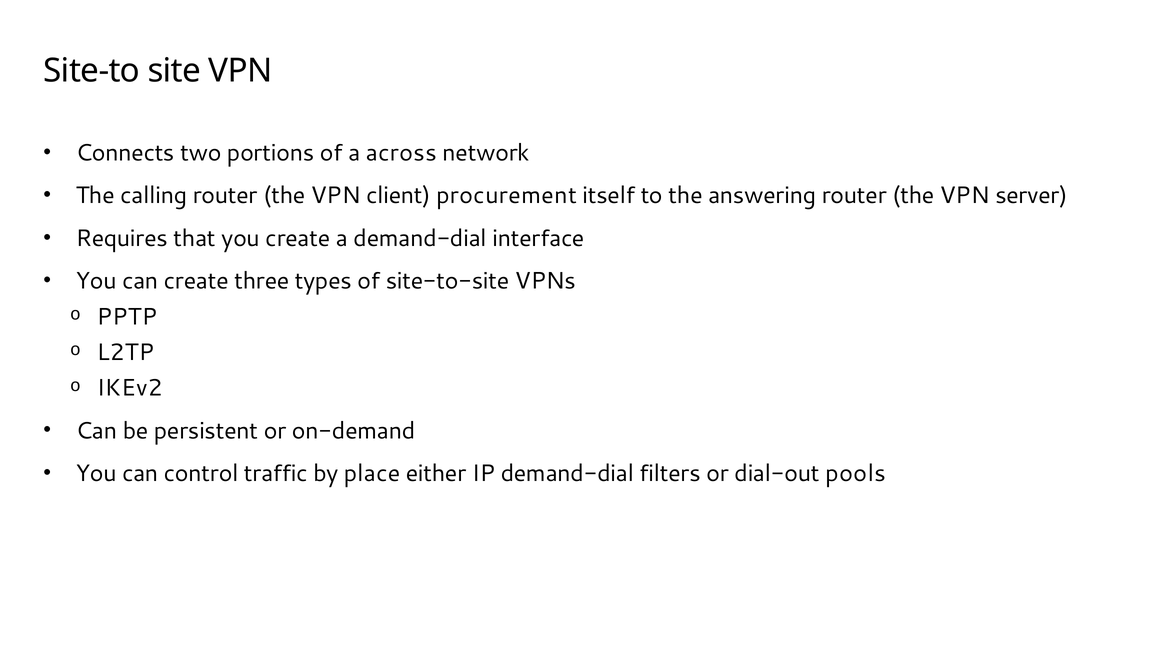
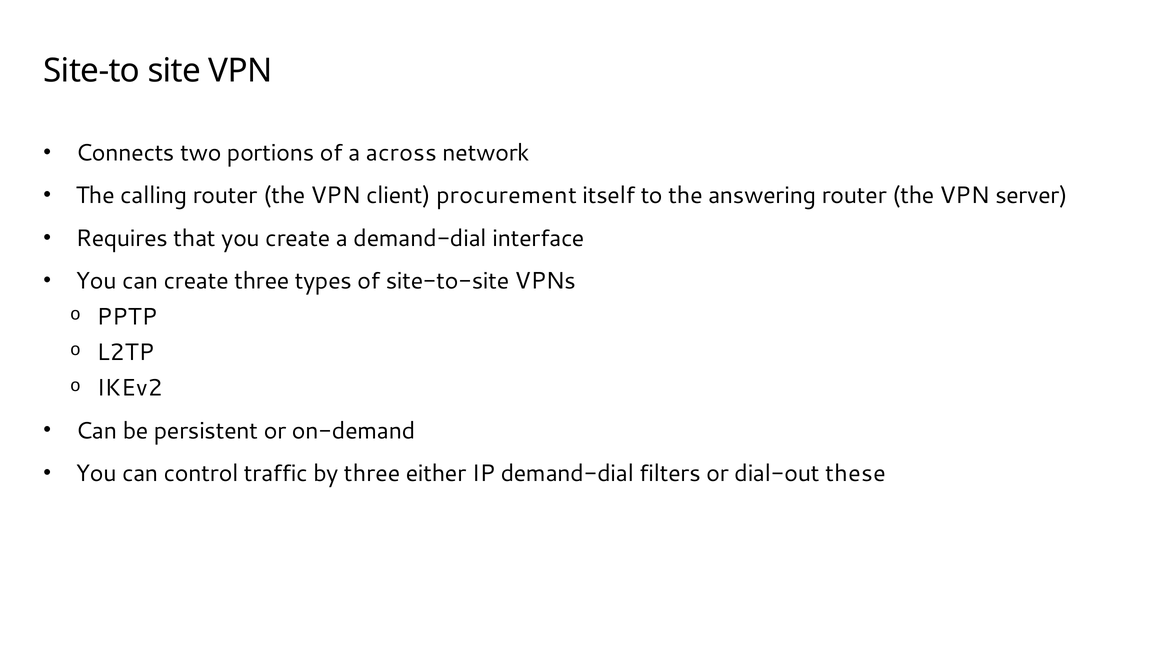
by place: place -> three
pools: pools -> these
